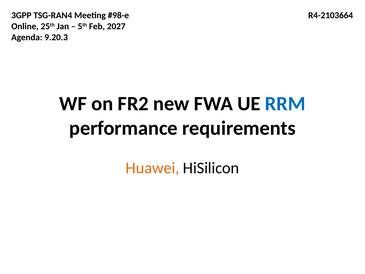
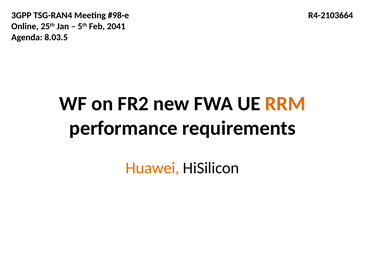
2027: 2027 -> 2041
9.20.3: 9.20.3 -> 8.03.5
RRM colour: blue -> orange
